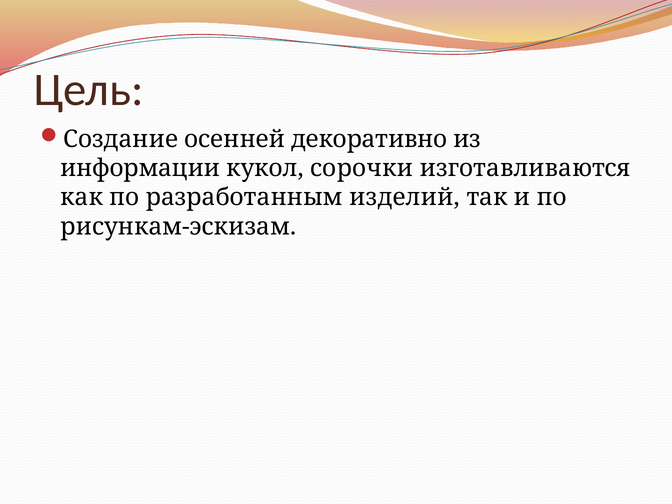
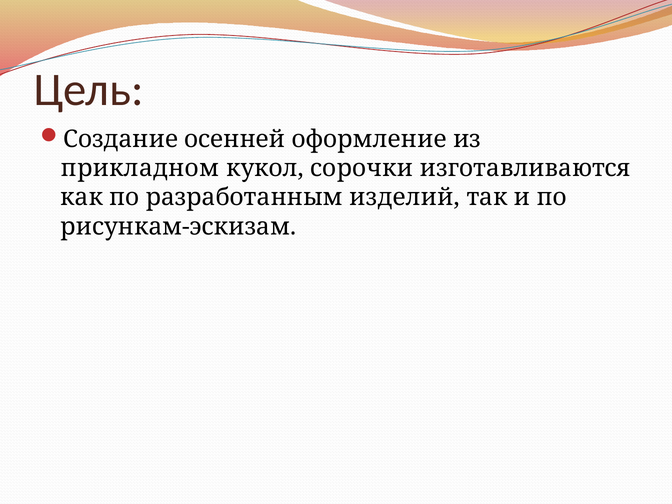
декоративно: декоративно -> оформление
информации: информации -> прикладном
